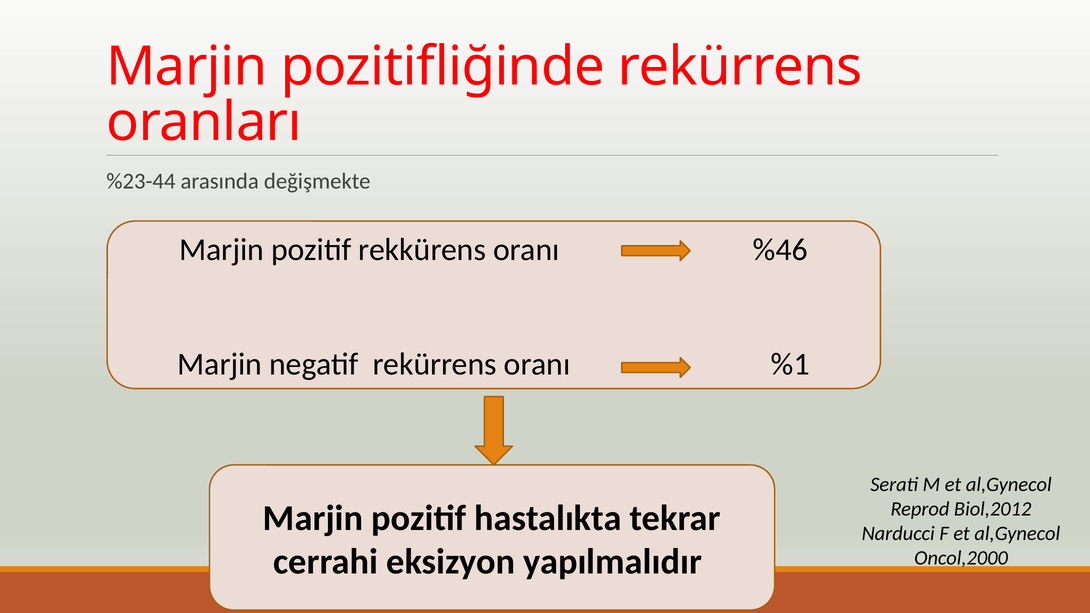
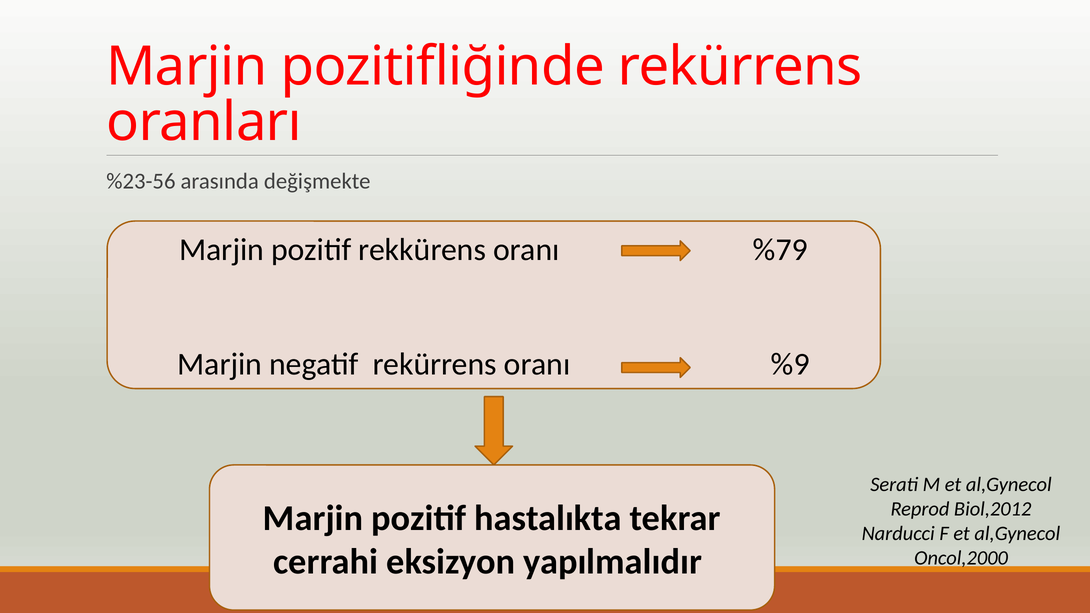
%23-44: %23-44 -> %23-56
%46: %46 -> %79
%1: %1 -> %9
